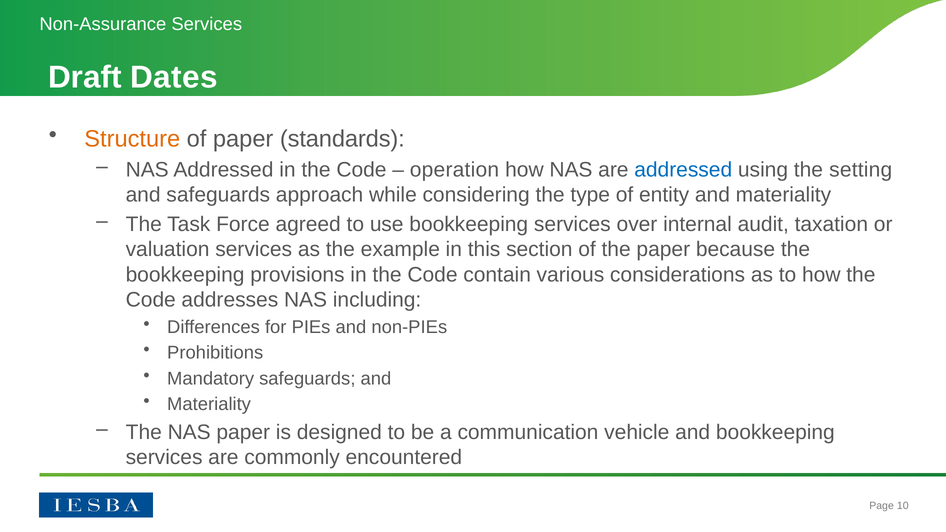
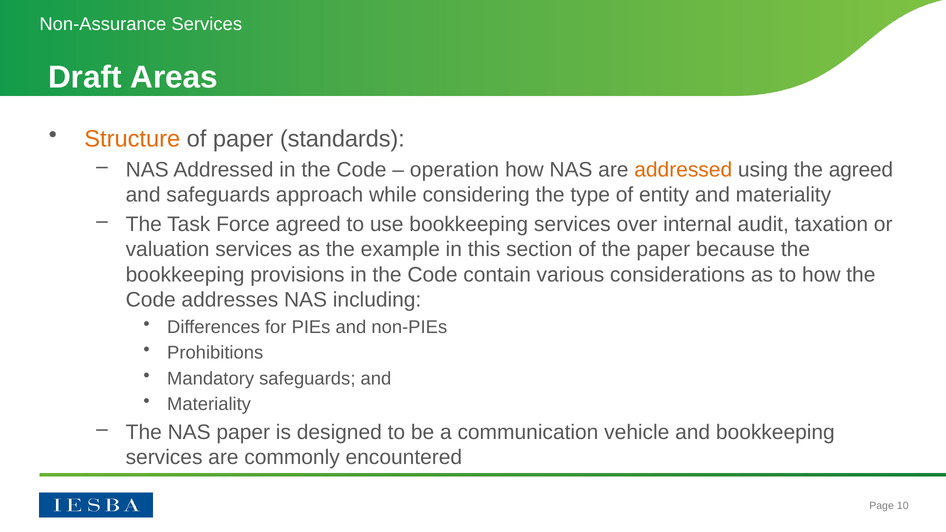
Dates: Dates -> Areas
addressed at (683, 170) colour: blue -> orange
the setting: setting -> agreed
